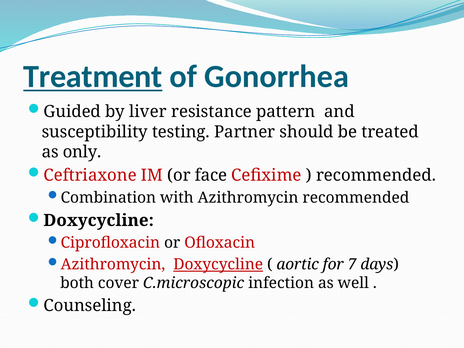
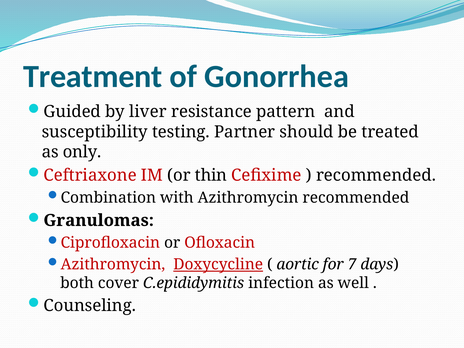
Treatment underline: present -> none
face: face -> thin
Doxycycline at (99, 220): Doxycycline -> Granulomas
C.microscopic: C.microscopic -> C.epididymitis
